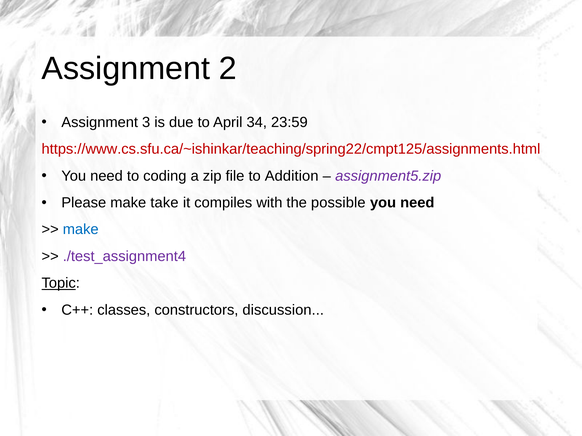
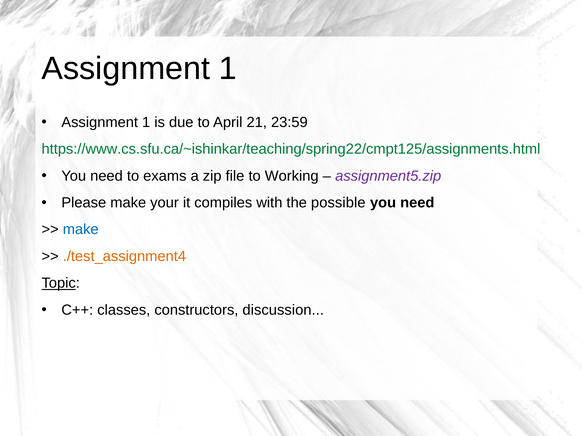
2 at (228, 69): 2 -> 1
3 at (146, 122): 3 -> 1
34: 34 -> 21
https://www.cs.sfu.ca/~ishinkar/teaching/spring22/cmpt125/assignments.html colour: red -> green
coding: coding -> exams
Addition: Addition -> Working
take: take -> your
./test_assignment4 colour: purple -> orange
